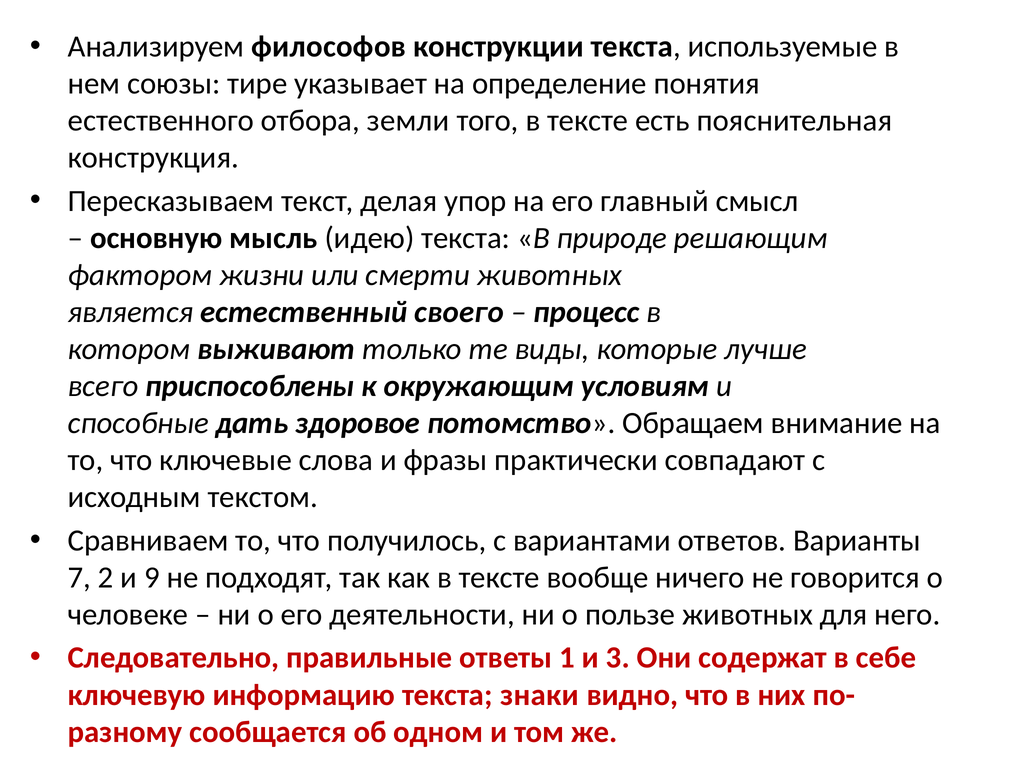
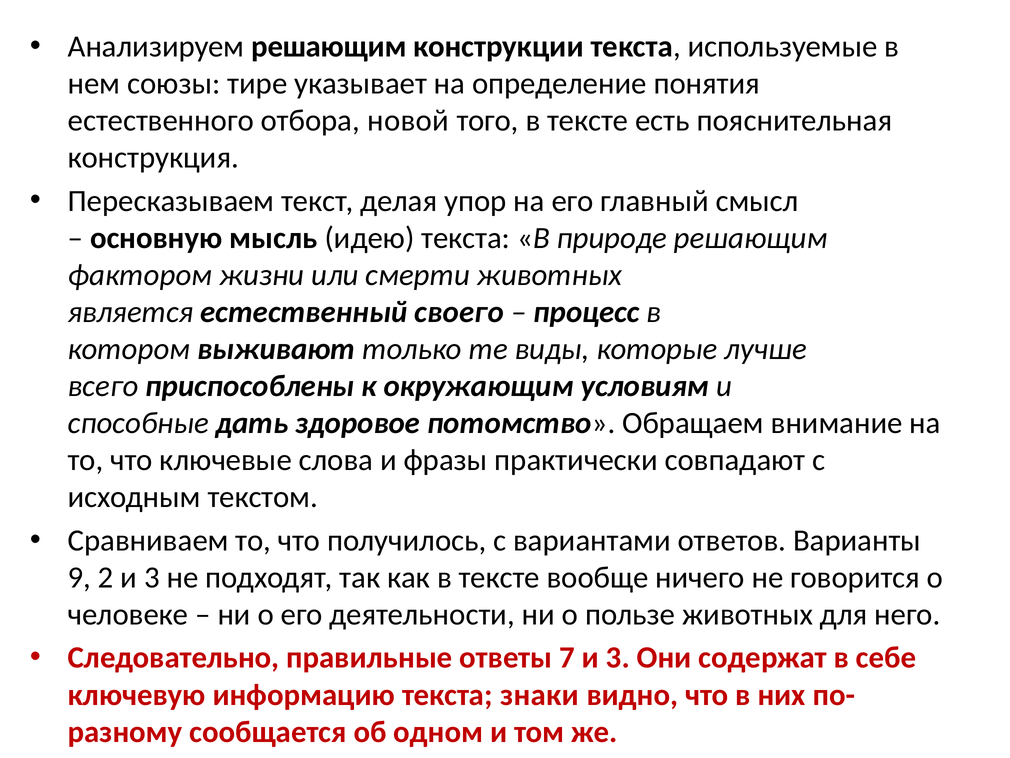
Анализируем философов: философов -> решающим
земли: земли -> новой
7: 7 -> 9
2 и 9: 9 -> 3
1: 1 -> 7
